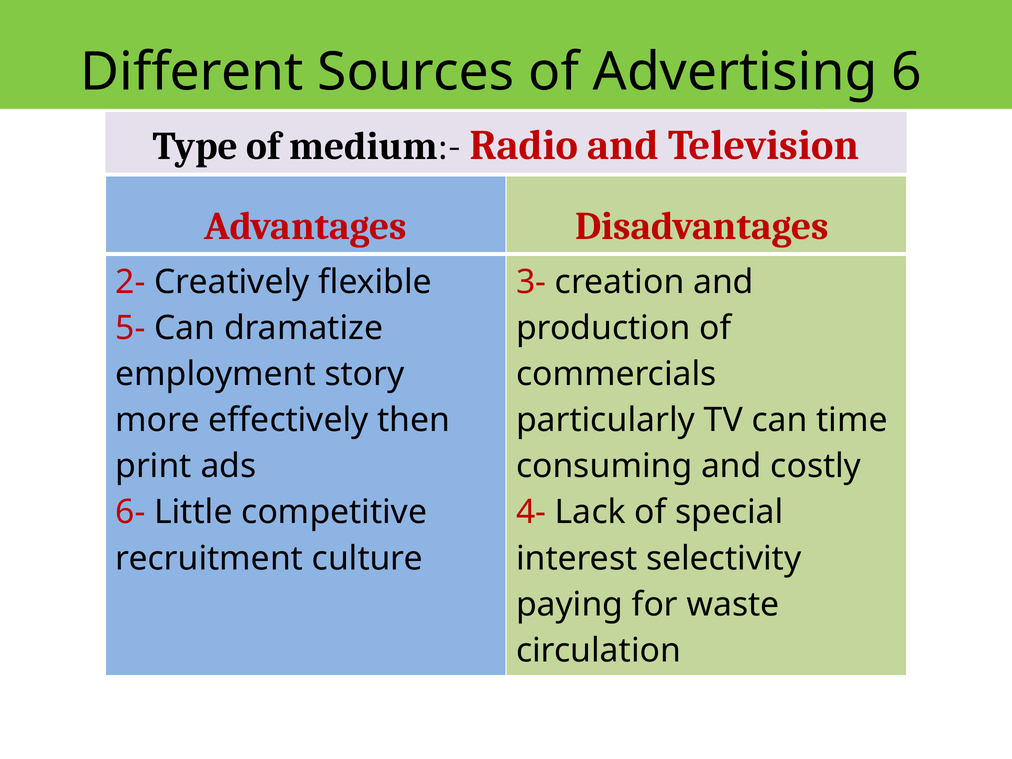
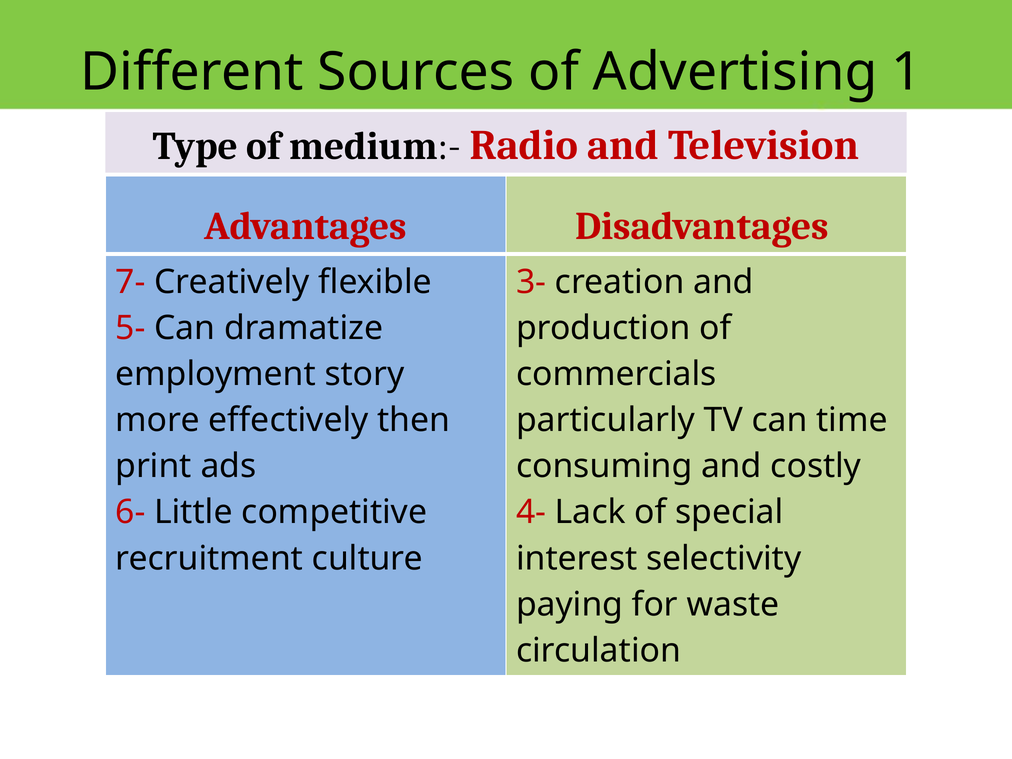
6: 6 -> 1
2-: 2- -> 7-
